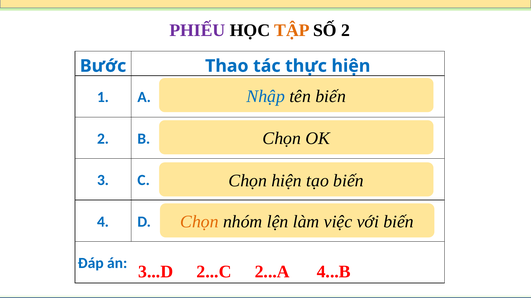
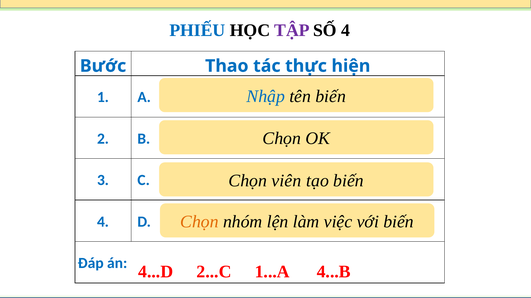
PHIẾU at (197, 30) colour: purple -> blue
TẬP at (292, 30) colour: orange -> purple
SỐ 2: 2 -> 4
Chọn hiện: hiện -> viên
3...D: 3...D -> 4...D
2...A: 2...A -> 1...A
